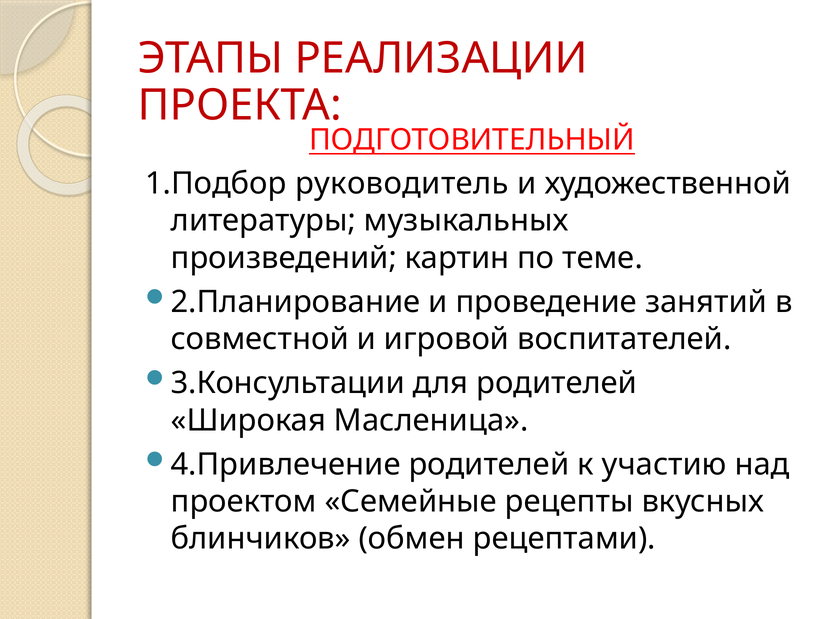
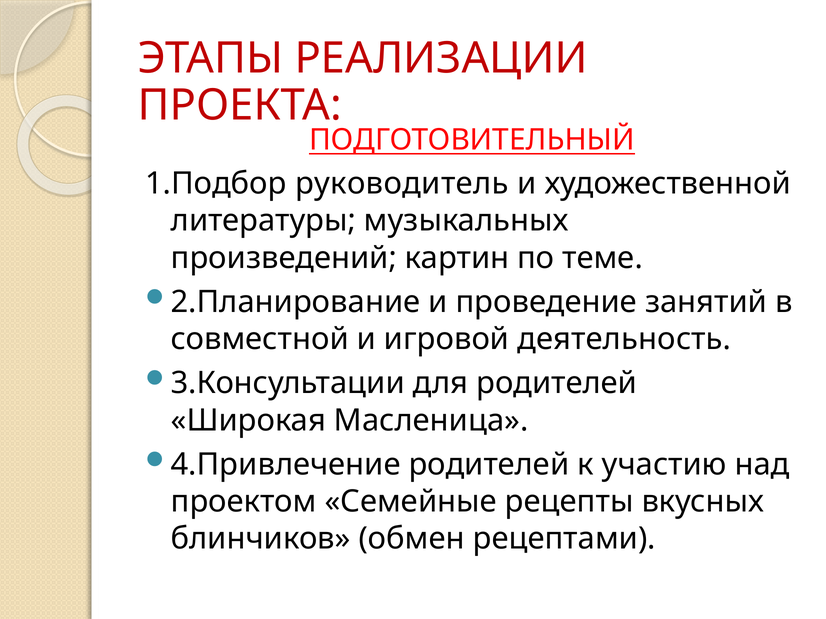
воспитателей: воспитателей -> деятельность
